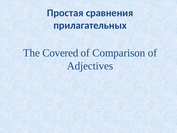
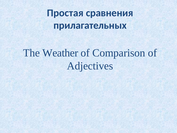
Covered: Covered -> Weather
